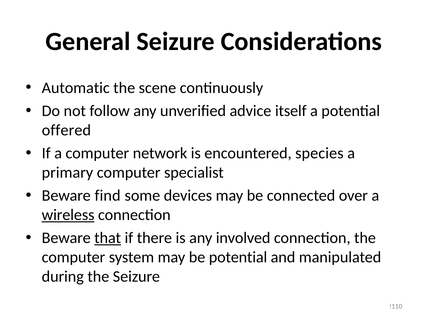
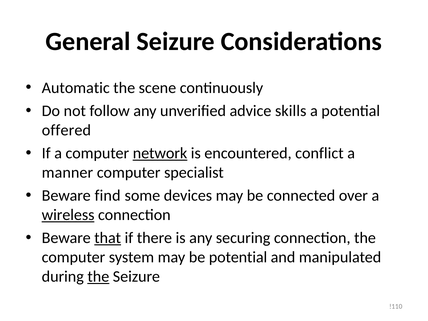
itself: itself -> skills
network underline: none -> present
species: species -> conflict
primary: primary -> manner
involved: involved -> securing
the at (98, 277) underline: none -> present
